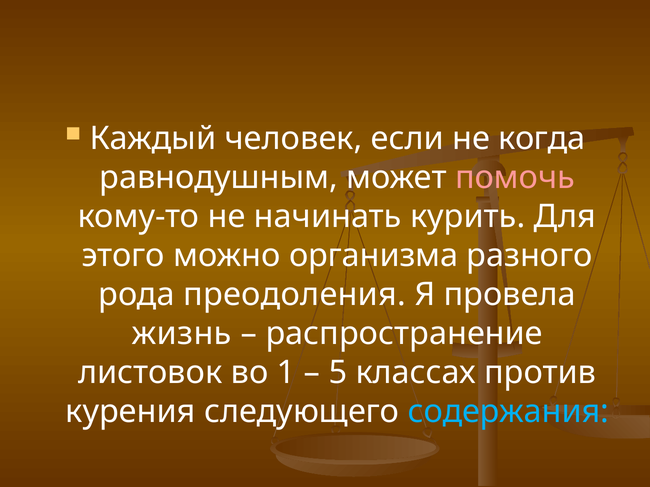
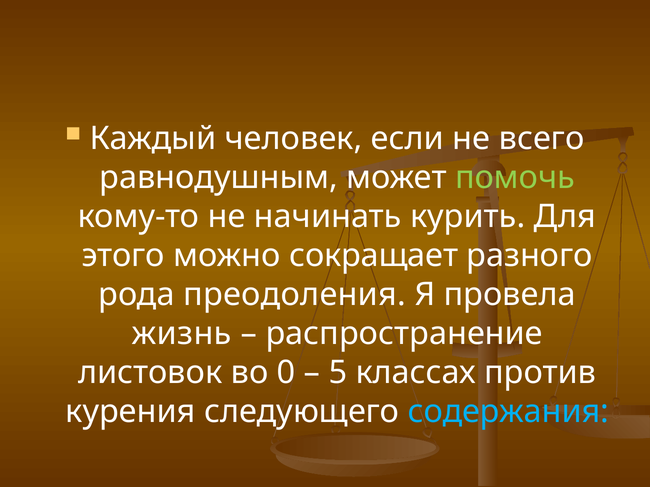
когда: когда -> всего
помочь colour: pink -> light green
организма: организма -> сокращает
1: 1 -> 0
